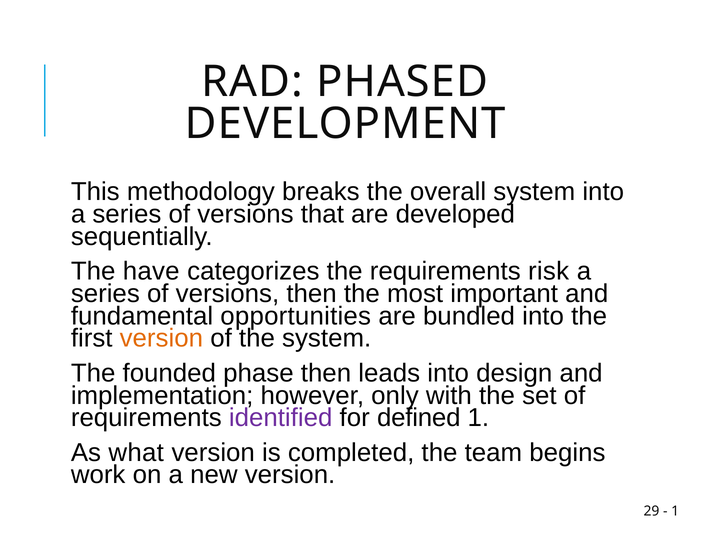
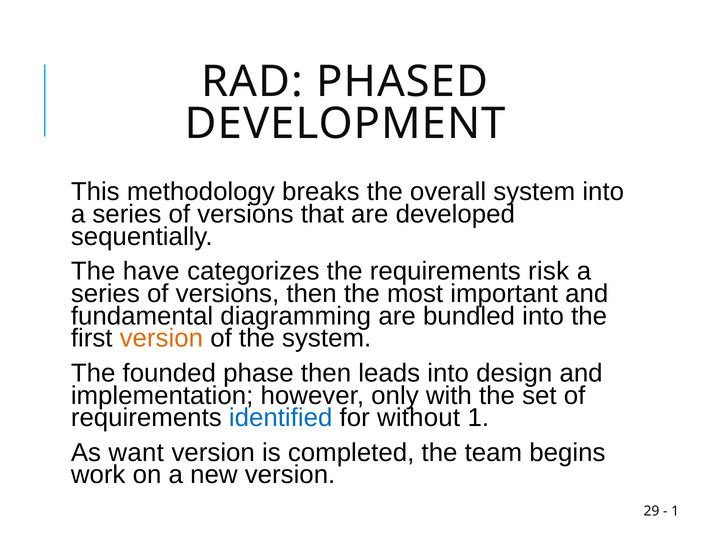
opportunities: opportunities -> diagramming
identified colour: purple -> blue
defined: defined -> without
what: what -> want
